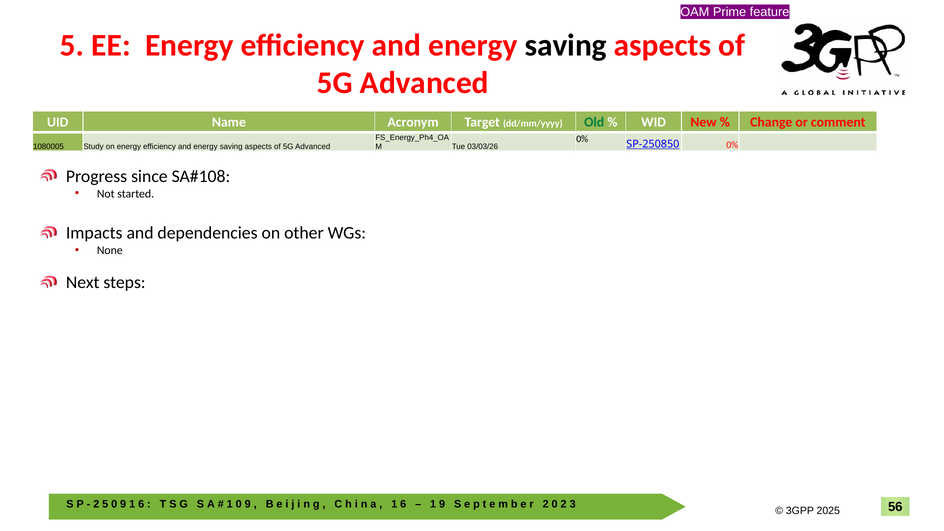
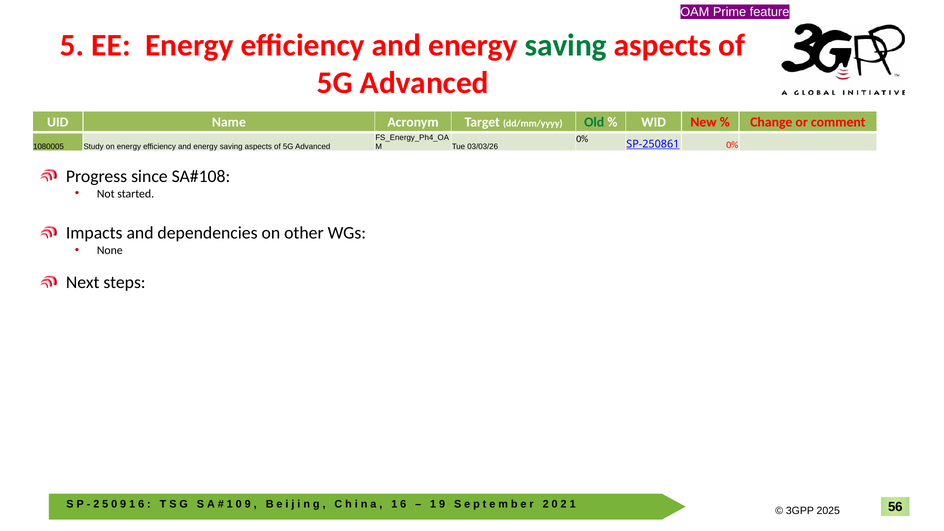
saving at (566, 45) colour: black -> green
SP-250850: SP-250850 -> SP-250861
3 at (573, 504): 3 -> 1
